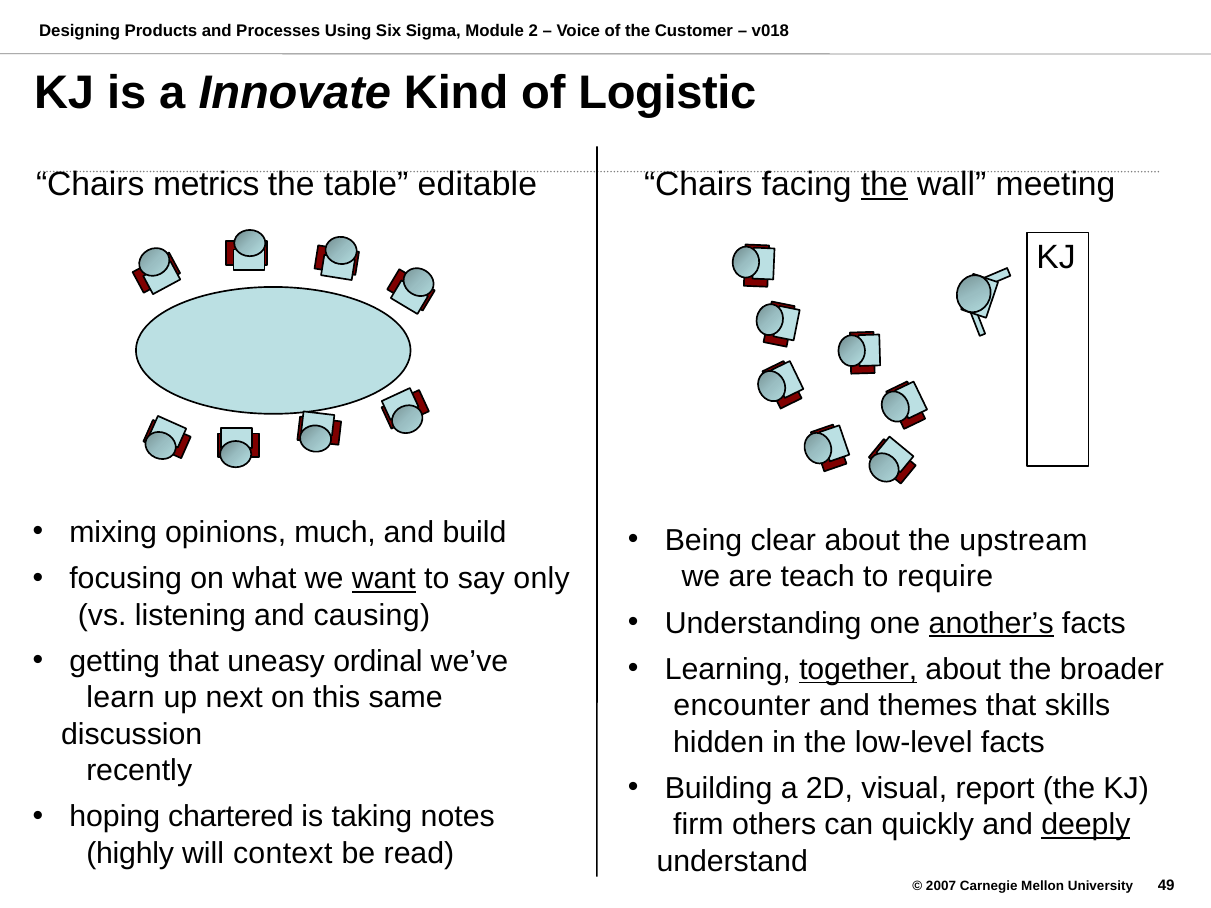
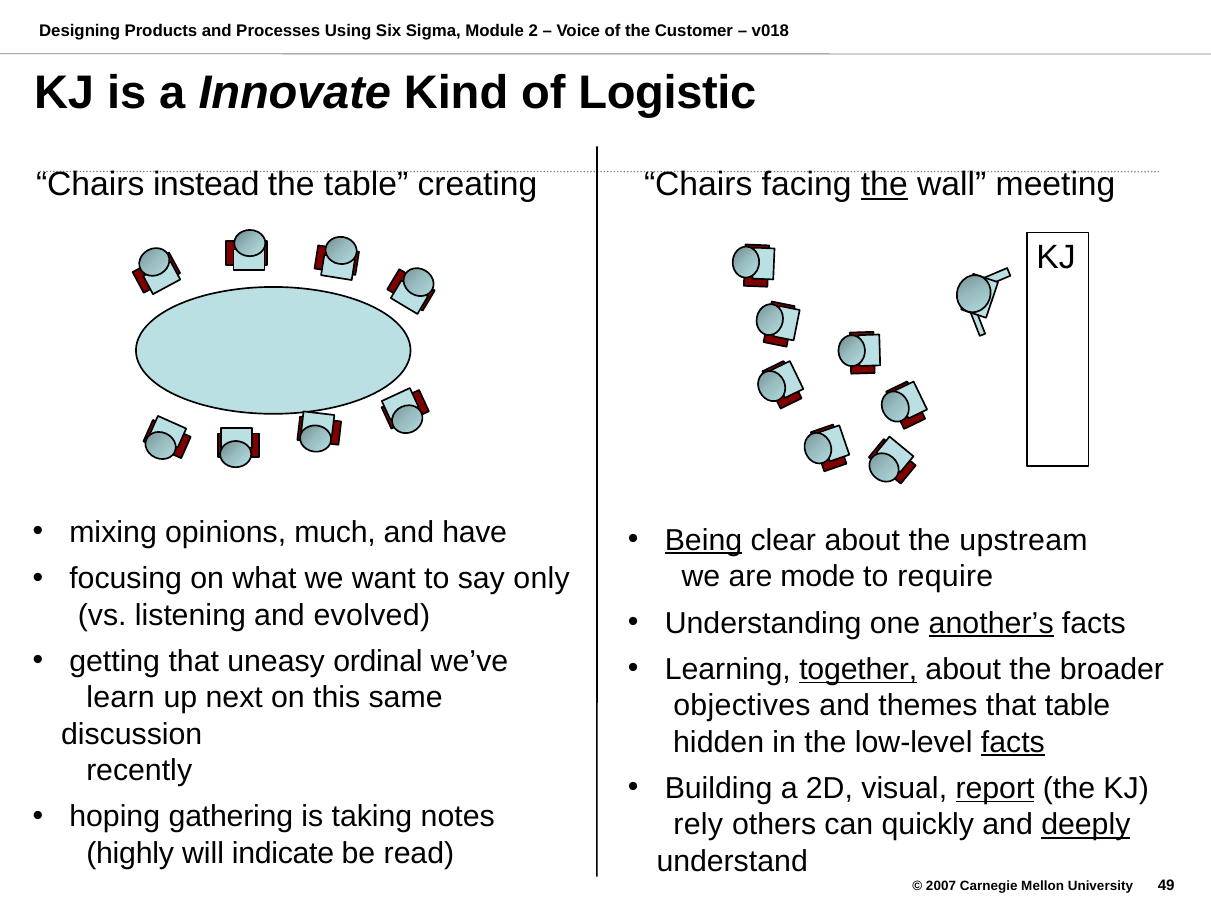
metrics: metrics -> instead
editable: editable -> creating
build: build -> have
Being underline: none -> present
teach: teach -> mode
want underline: present -> none
causing: causing -> evolved
encounter: encounter -> objectives
that skills: skills -> table
facts at (1013, 742) underline: none -> present
report underline: none -> present
chartered: chartered -> gathering
firm: firm -> rely
context: context -> indicate
